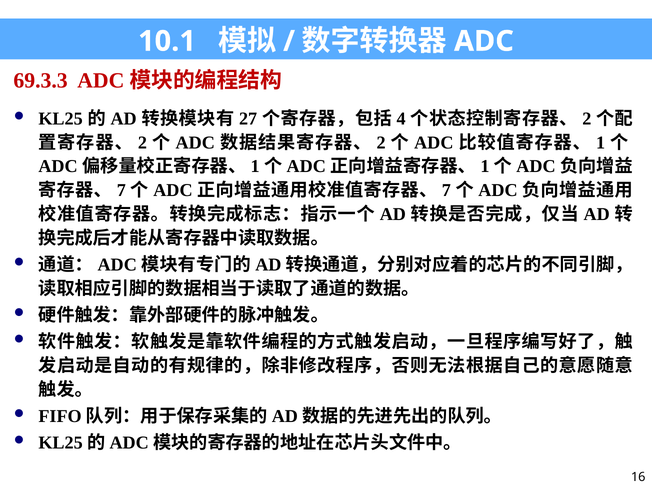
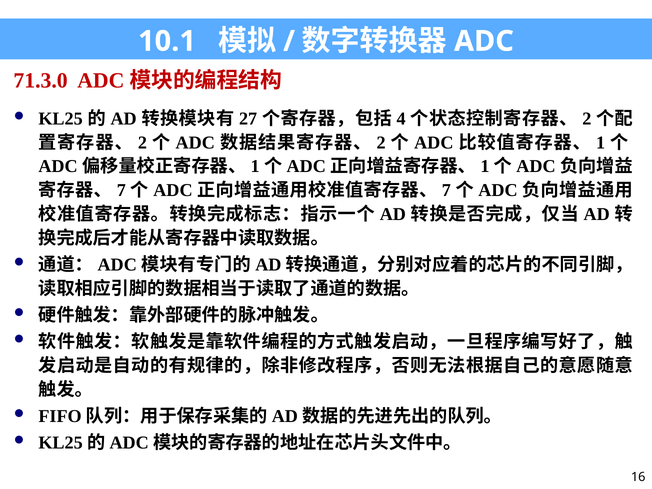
69.3.3: 69.3.3 -> 71.3.0
